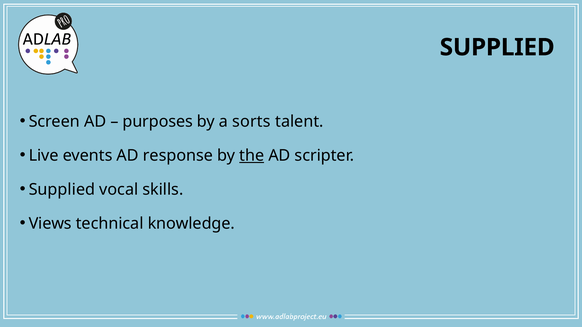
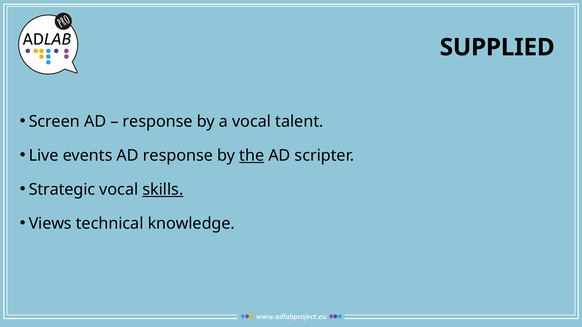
purposes at (158, 122): purposes -> response
a sorts: sorts -> vocal
Supplied at (62, 190): Supplied -> Strategic
skills underline: none -> present
